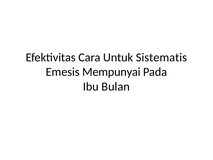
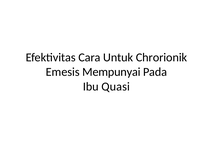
Sistematis: Sistematis -> Chrorionik
Bulan: Bulan -> Quasi
